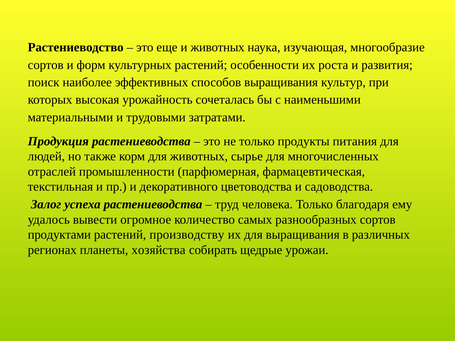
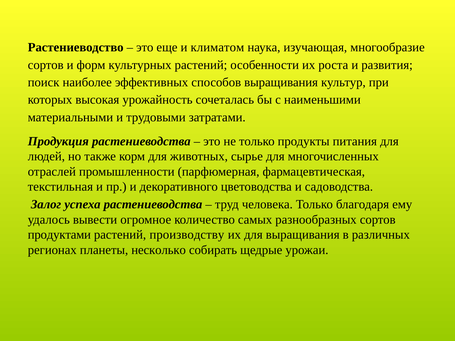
и животных: животных -> климатом
хозяйства: хозяйства -> несколько
